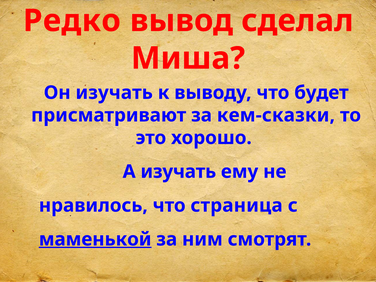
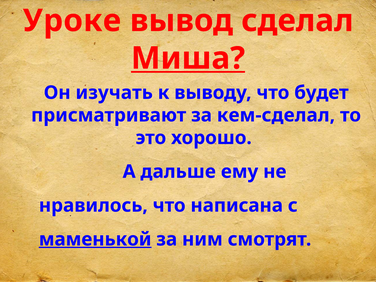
Редко: Редко -> Уроке
Миша underline: none -> present
кем-сказки: кем-сказки -> кем-сделал
А изучать: изучать -> дальше
страница: страница -> написана
